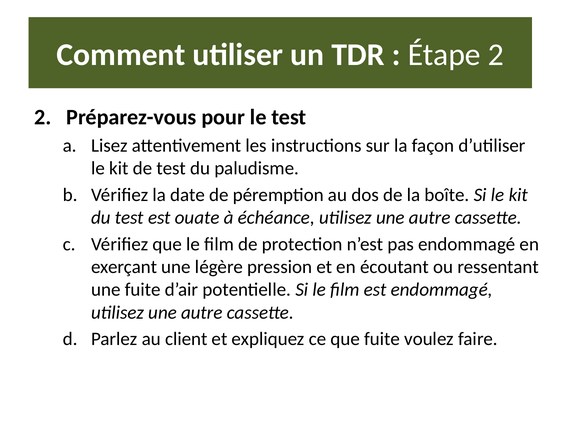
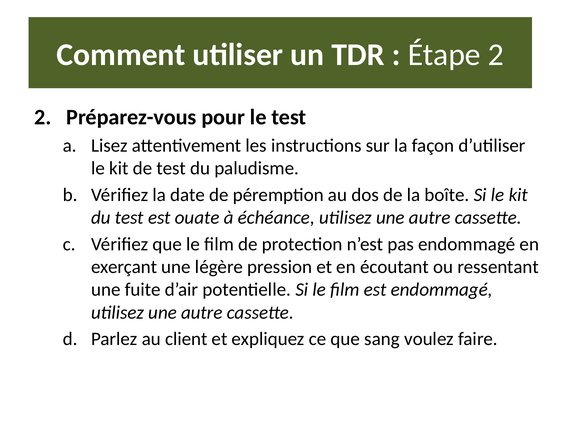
que fuite: fuite -> sang
